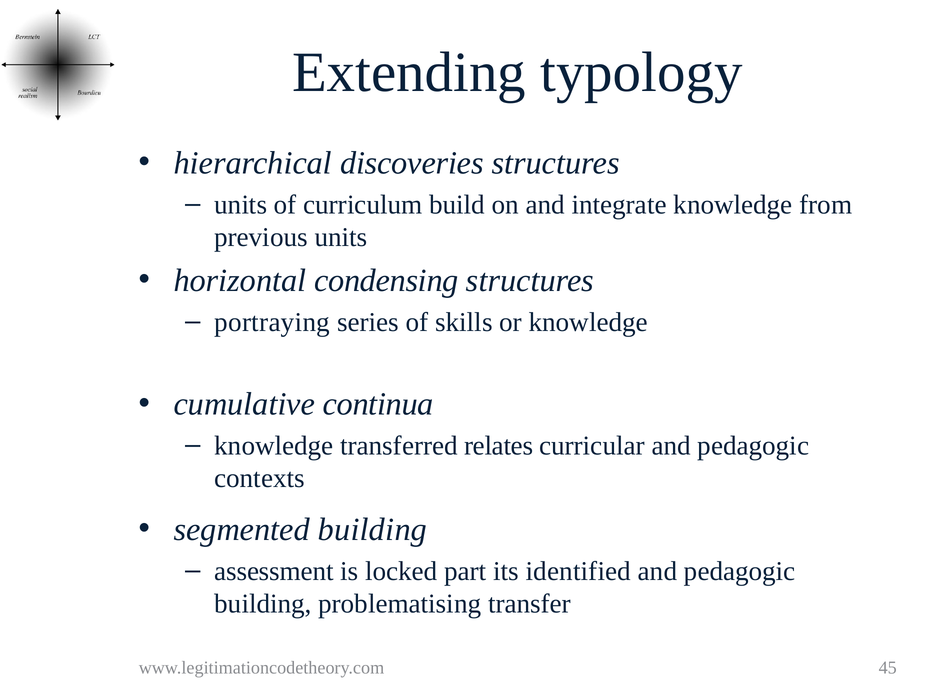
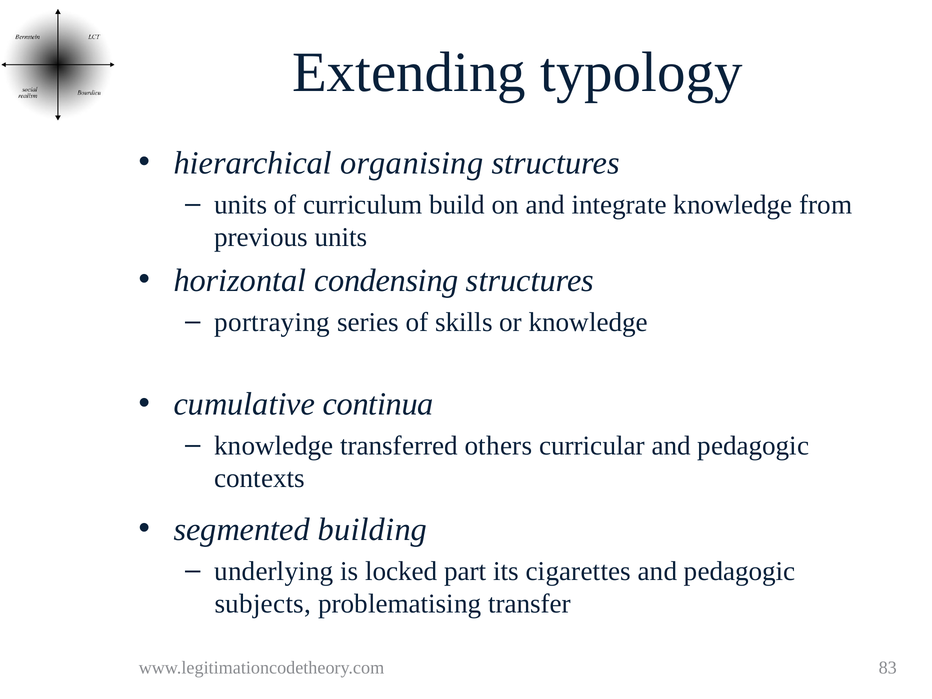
discoveries: discoveries -> organising
relates: relates -> others
assessment: assessment -> underlying
identified: identified -> cigarettes
building at (263, 604): building -> subjects
45: 45 -> 83
